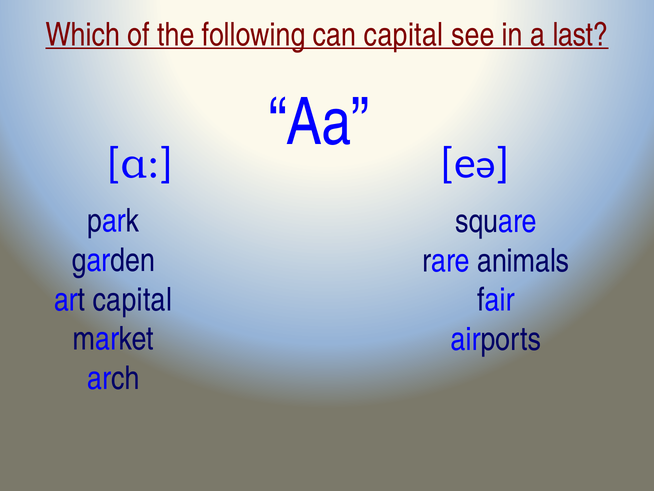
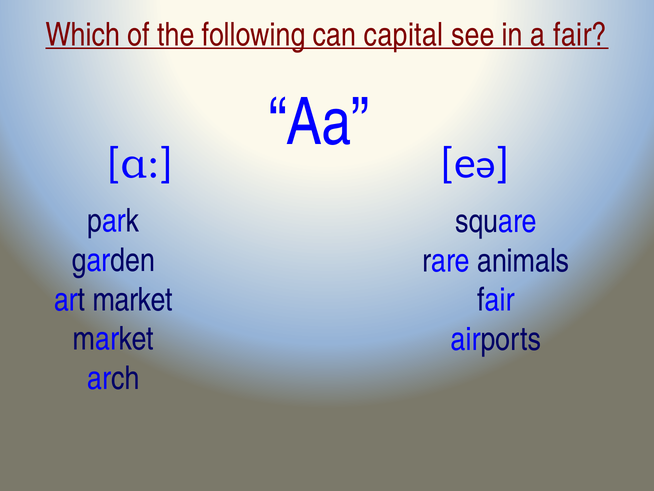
a last: last -> fair
art capital: capital -> market
